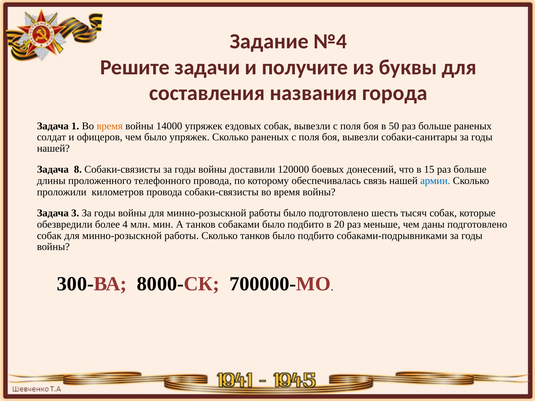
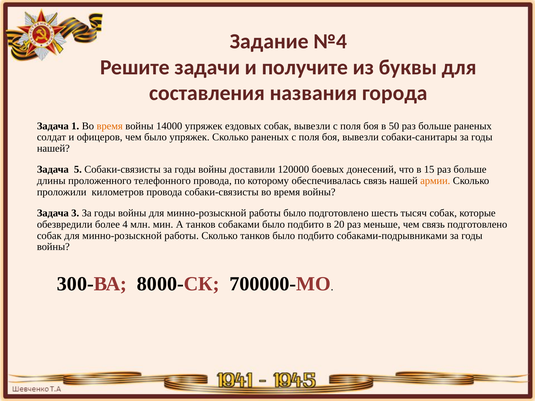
8: 8 -> 5
армии colour: blue -> orange
чем даны: даны -> связь
